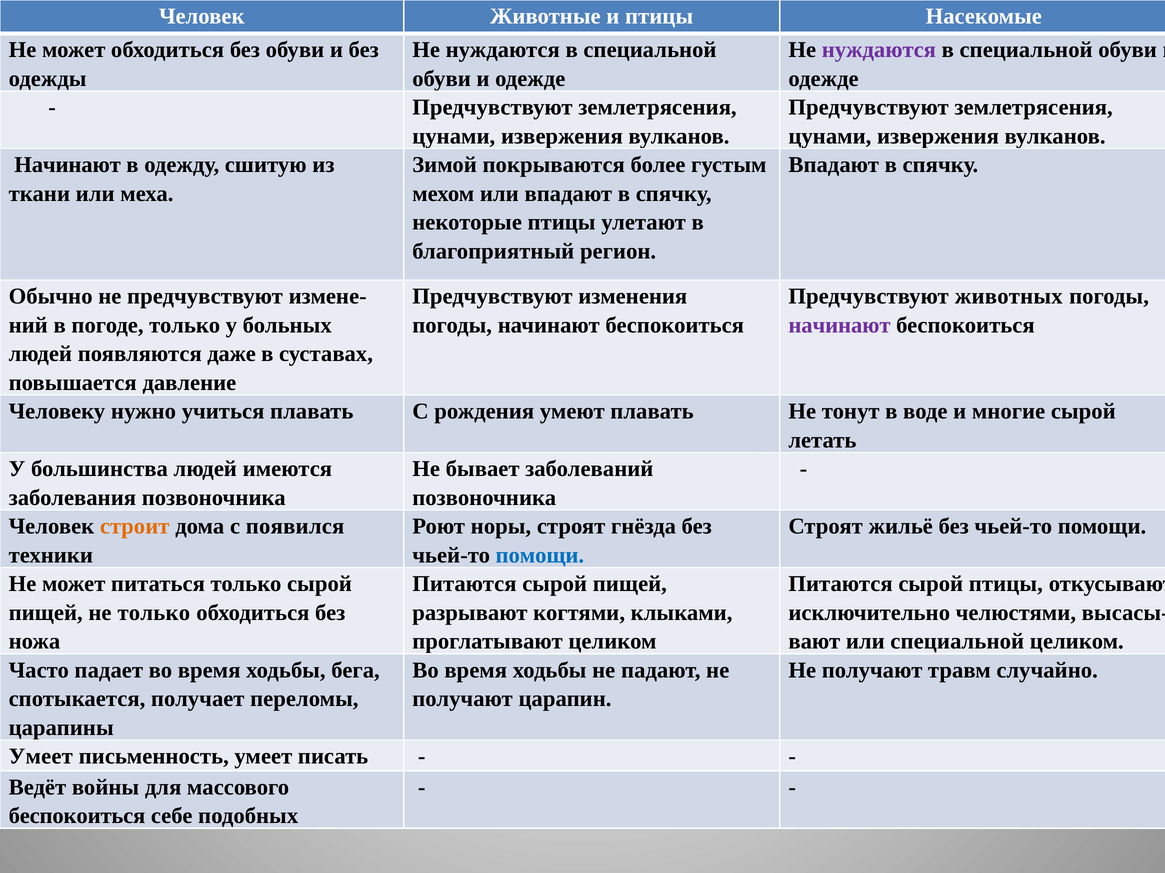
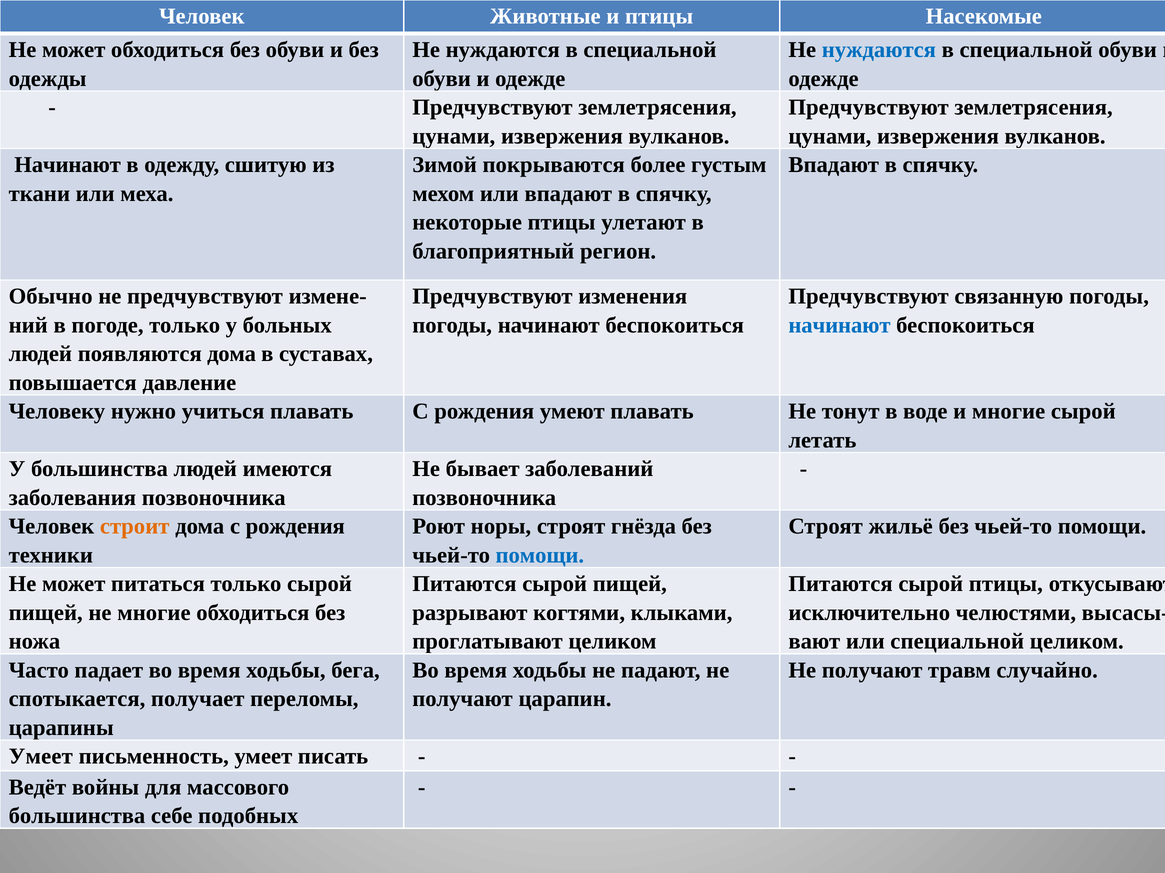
нуждаются at (879, 50) colour: purple -> blue
животных: животных -> связанную
начинают at (839, 325) colour: purple -> blue
появляются даже: даже -> дома
дома с появился: появился -> рождения
не только: только -> многие
беспокоиться at (77, 817): беспокоиться -> большинства
